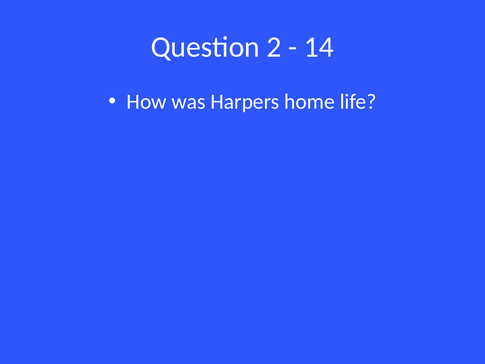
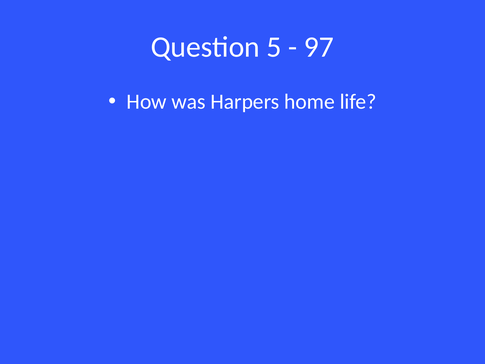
2: 2 -> 5
14: 14 -> 97
